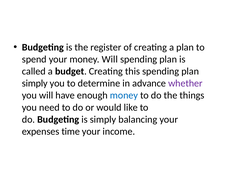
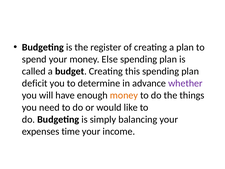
money Will: Will -> Else
simply at (35, 83): simply -> deficit
money at (124, 95) colour: blue -> orange
